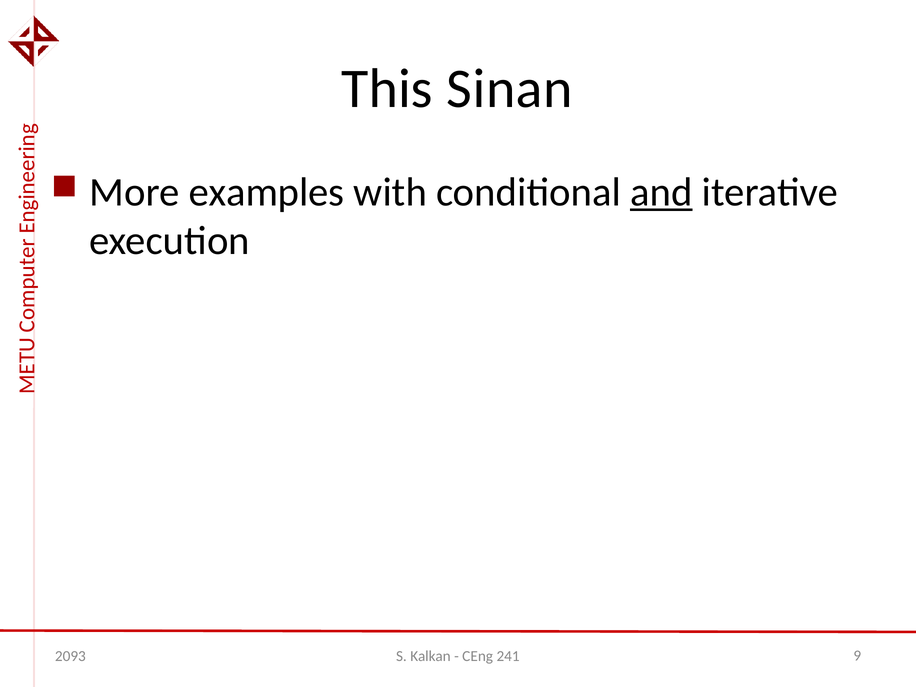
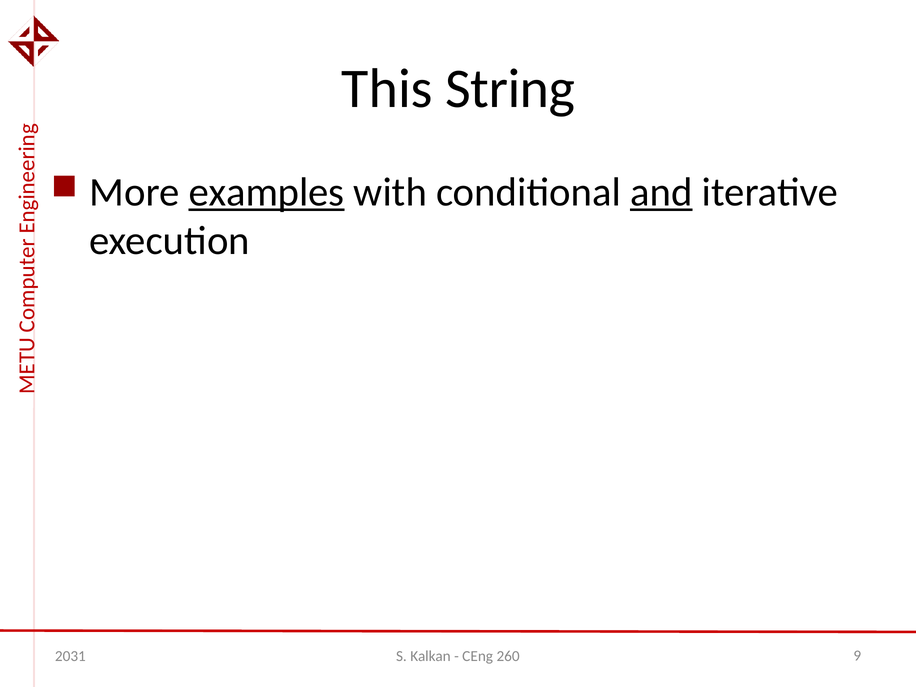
Sinan: Sinan -> String
examples underline: none -> present
2093: 2093 -> 2031
241: 241 -> 260
